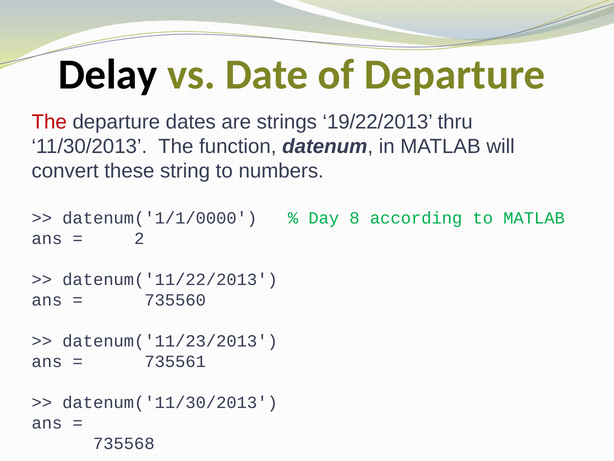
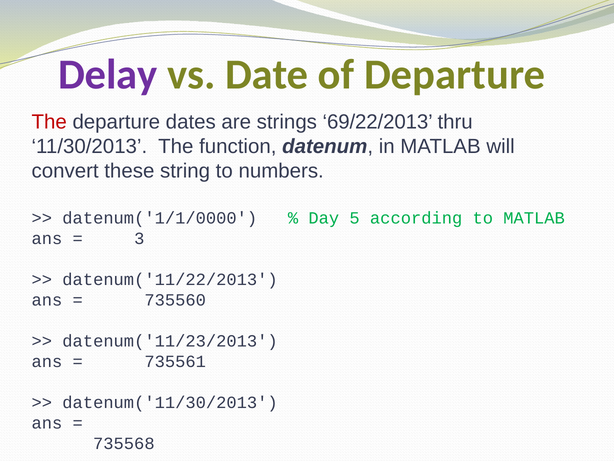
Delay colour: black -> purple
19/22/2013: 19/22/2013 -> 69/22/2013
8: 8 -> 5
2: 2 -> 3
